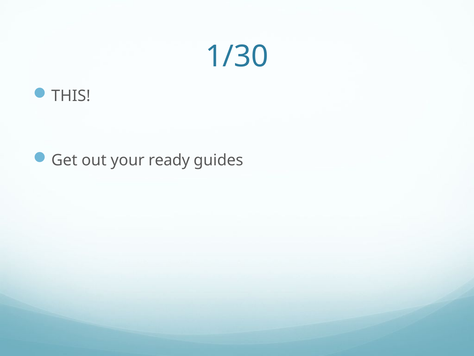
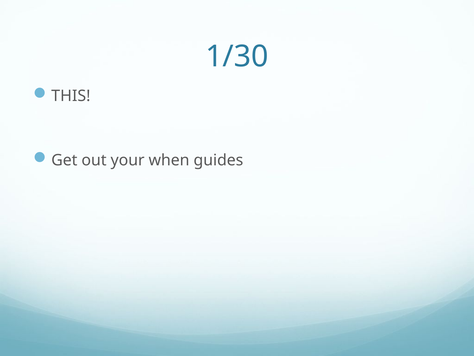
ready: ready -> when
